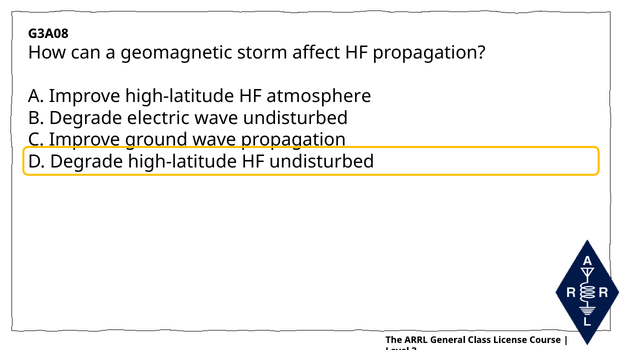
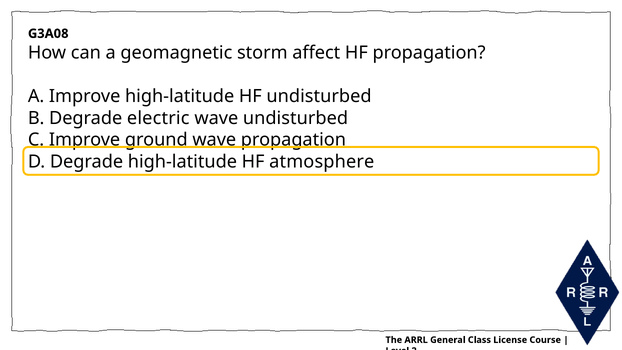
HF atmosphere: atmosphere -> undisturbed
HF undisturbed: undisturbed -> atmosphere
